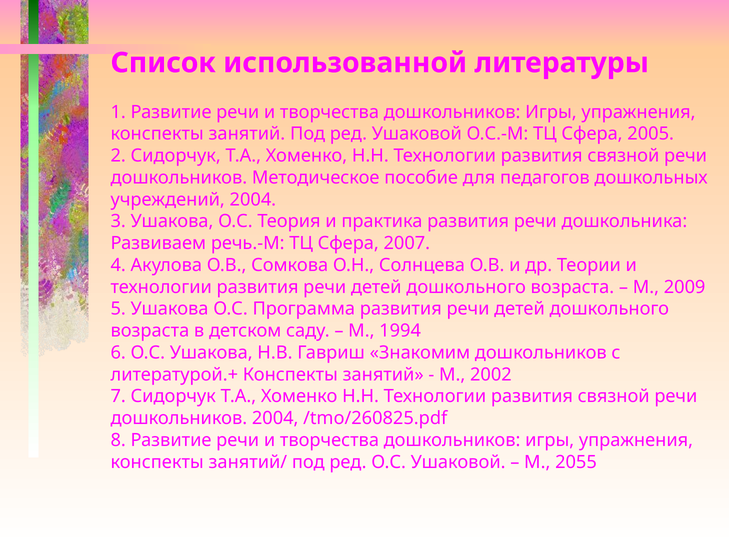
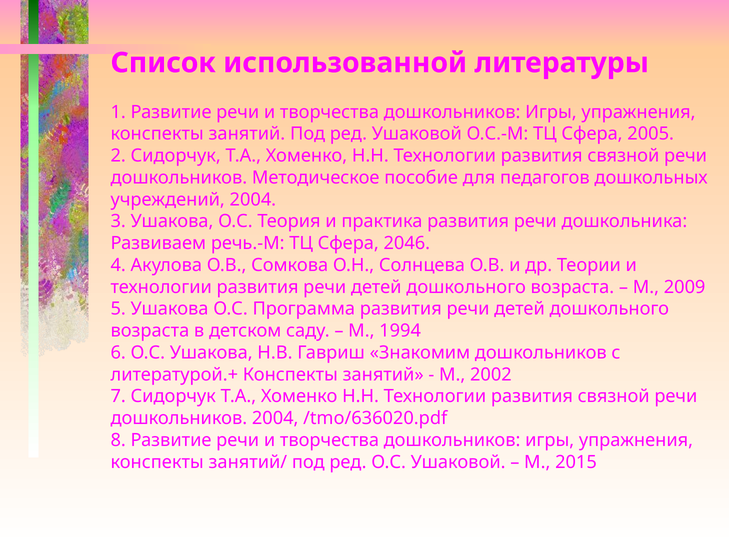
2007: 2007 -> 2046
/tmo/260825.pdf: /tmo/260825.pdf -> /tmo/636020.pdf
2055: 2055 -> 2015
